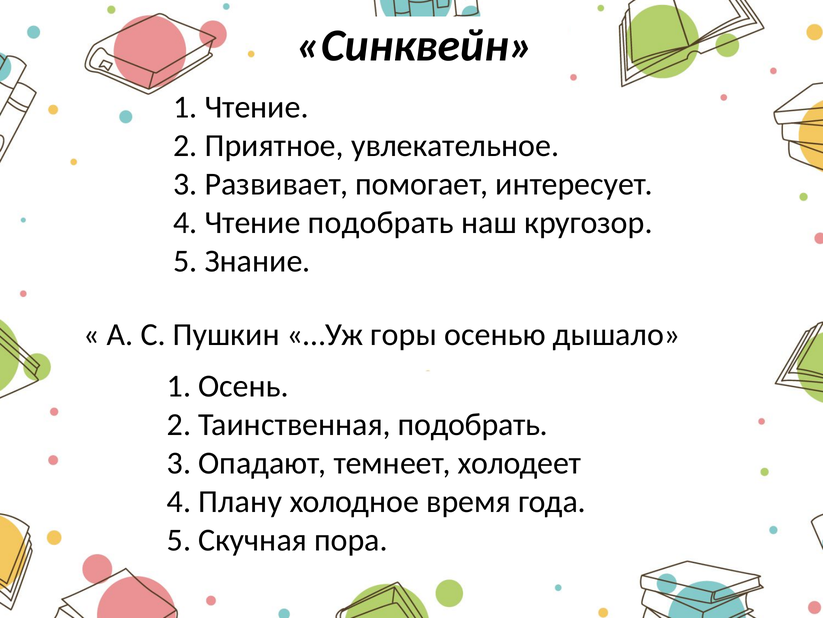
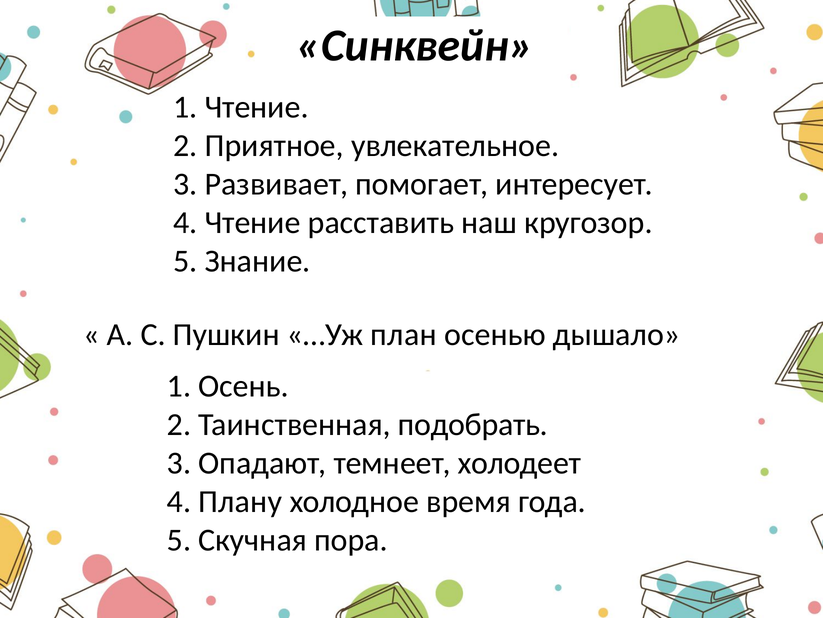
Чтение подобрать: подобрать -> расставить
горы: горы -> план
